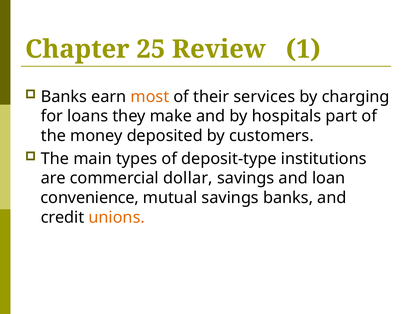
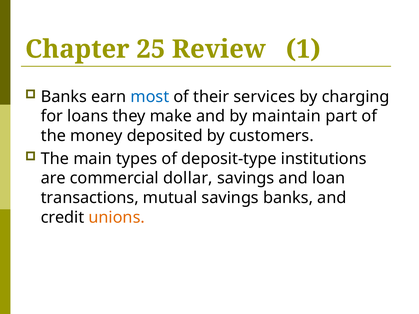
most colour: orange -> blue
hospitals: hospitals -> maintain
convenience: convenience -> transactions
